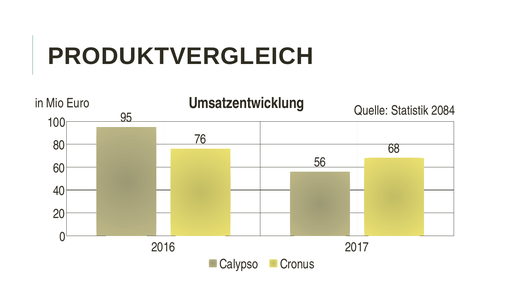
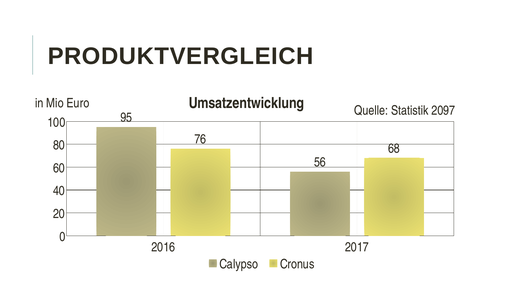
2084: 2084 -> 2097
